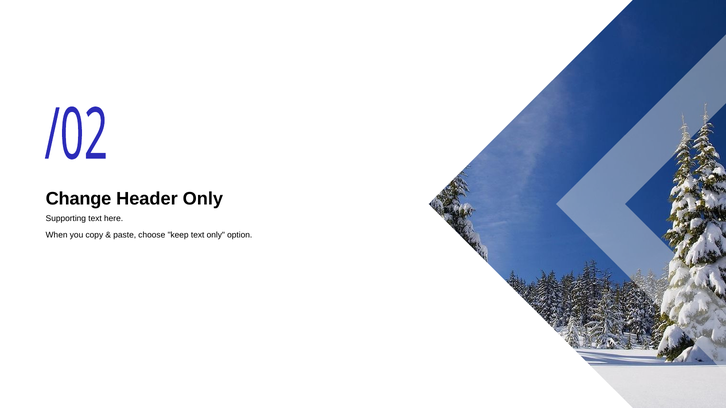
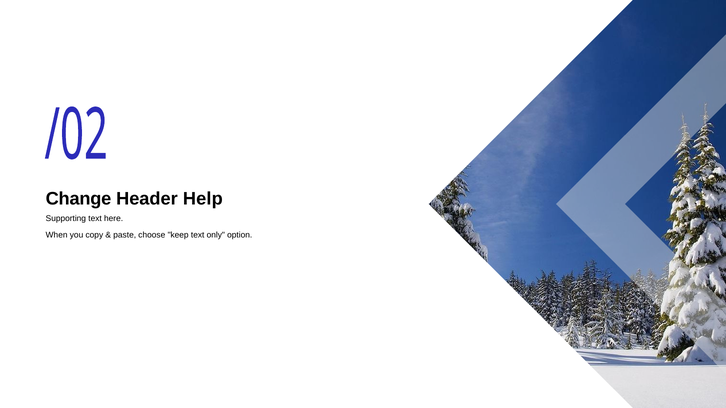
Header Only: Only -> Help
